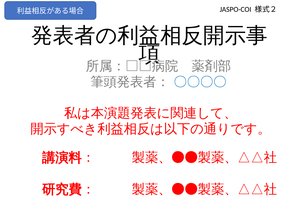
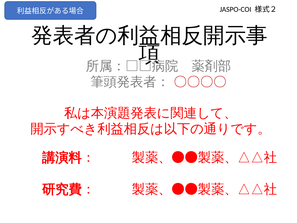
〇〇〇〇 colour: blue -> red
